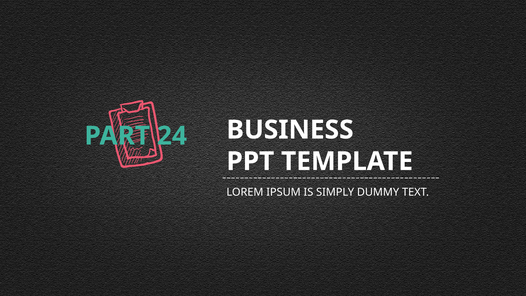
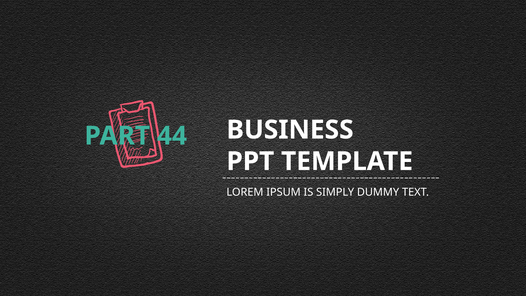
24: 24 -> 44
